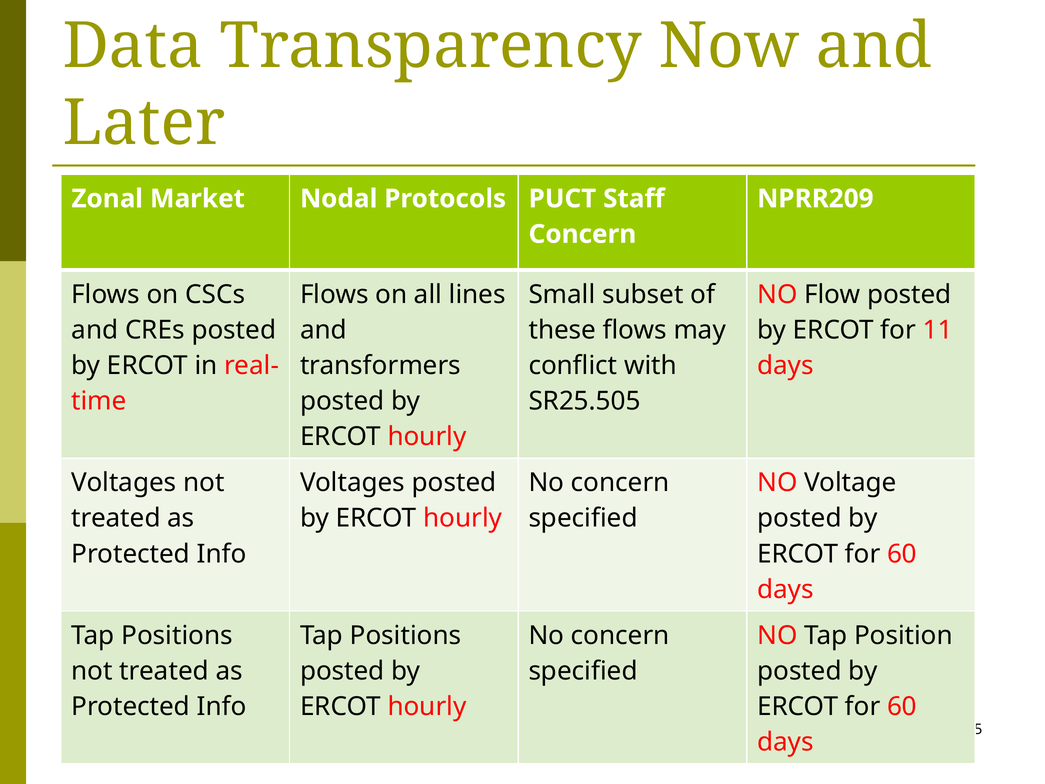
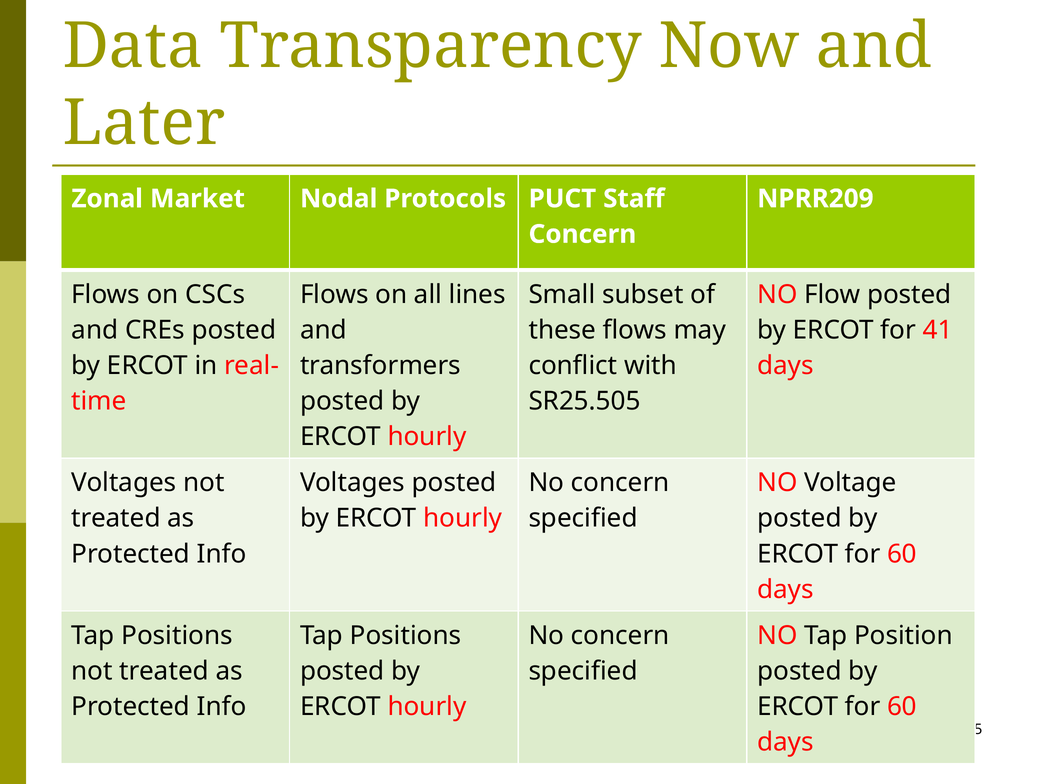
11: 11 -> 41
